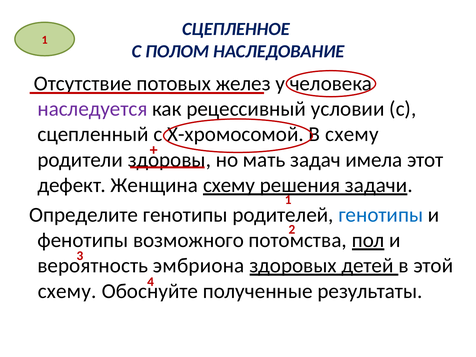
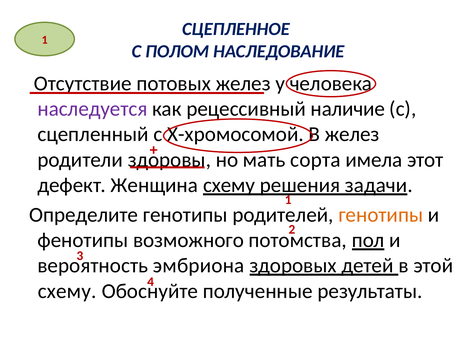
условии: условии -> наличие
В схему: схему -> желез
задач: задач -> сорта
генотипы at (381, 215) colour: blue -> orange
